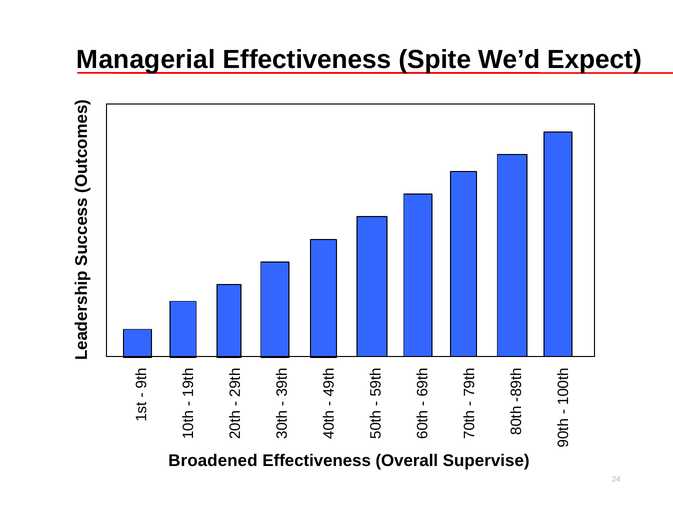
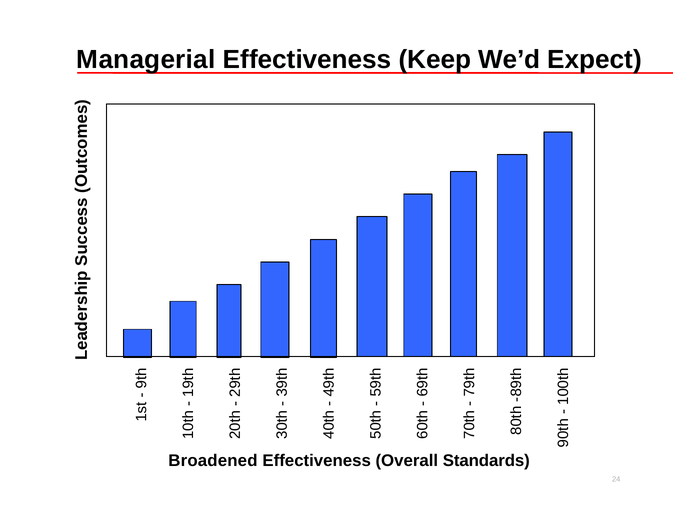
Spite: Spite -> Keep
Supervise: Supervise -> Standards
